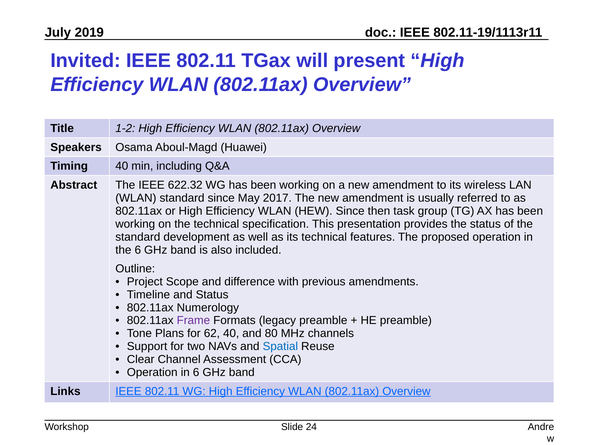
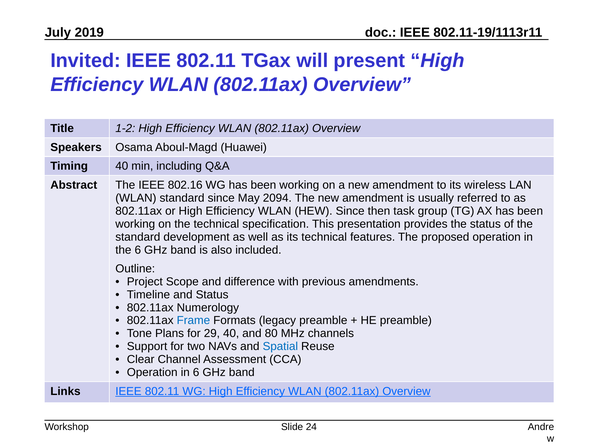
622.32: 622.32 -> 802.16
2017: 2017 -> 2094
Frame colour: purple -> blue
62: 62 -> 29
